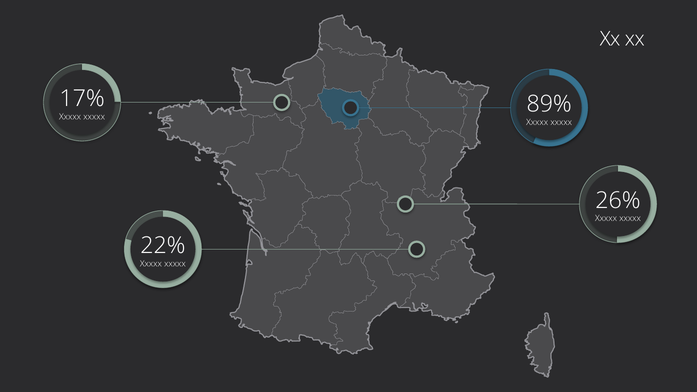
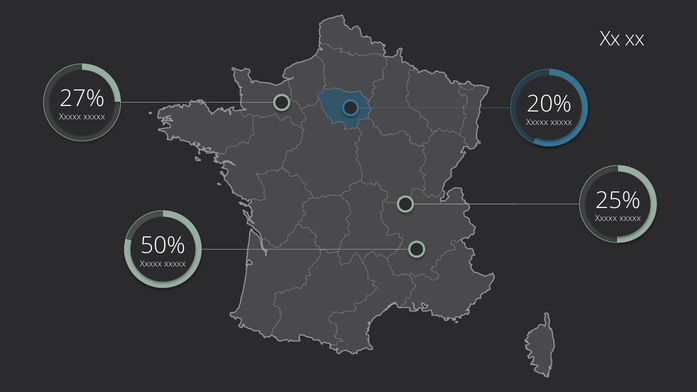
17%: 17% -> 27%
89%: 89% -> 20%
26%: 26% -> 25%
22%: 22% -> 50%
